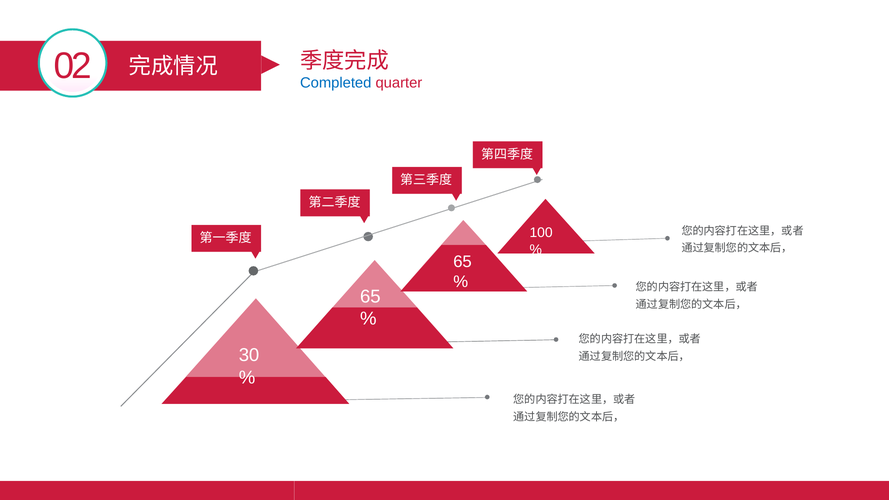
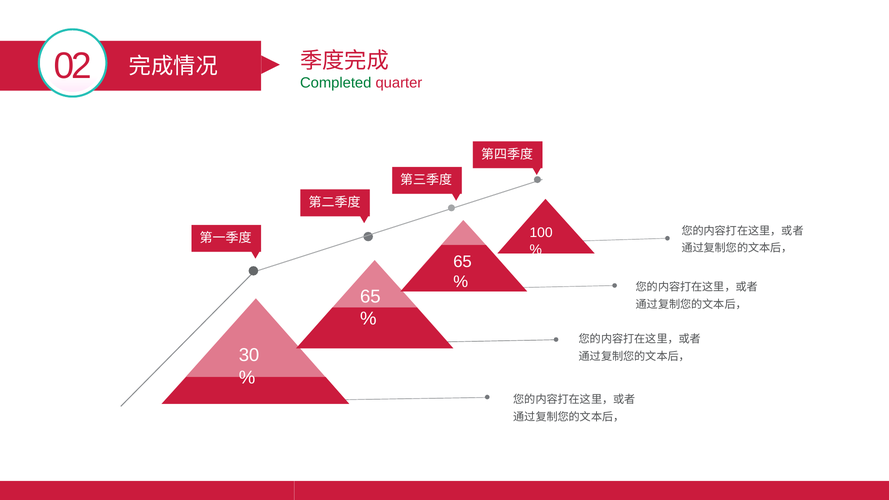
Completed colour: blue -> green
